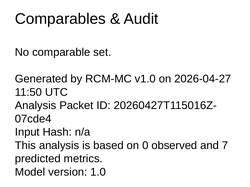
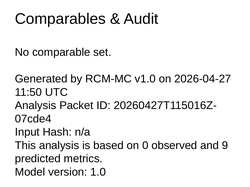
7: 7 -> 9
